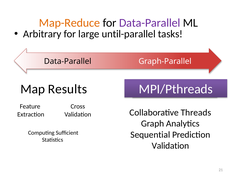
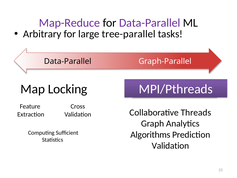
Map-Reduce colour: orange -> purple
until-parallel: until-parallel -> tree-parallel
Results: Results -> Locking
Sequential: Sequential -> Algorithms
